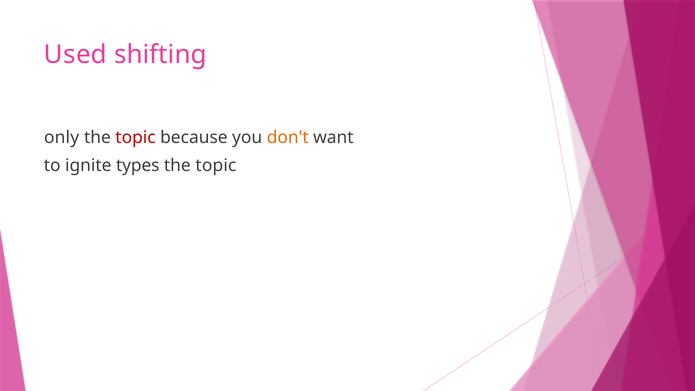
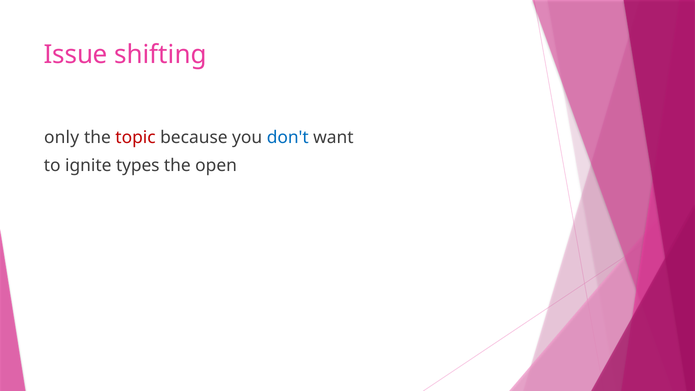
Used: Used -> Issue
don't colour: orange -> blue
topic at (216, 166): topic -> open
